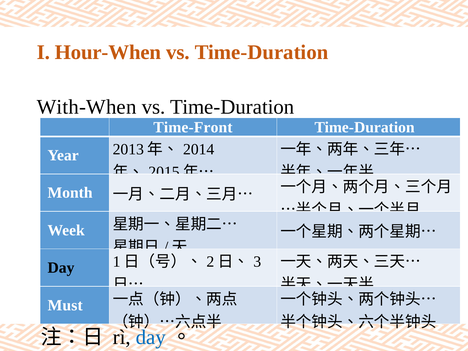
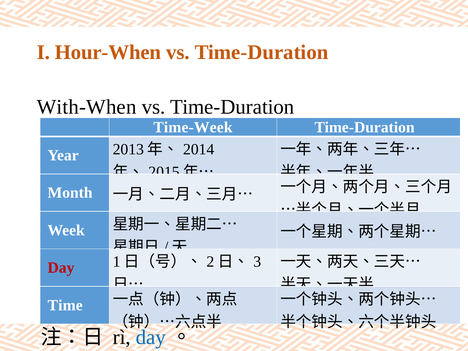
Time-Front: Time-Front -> Time-Week
Day at (61, 268) colour: black -> red
Must: Must -> Time
